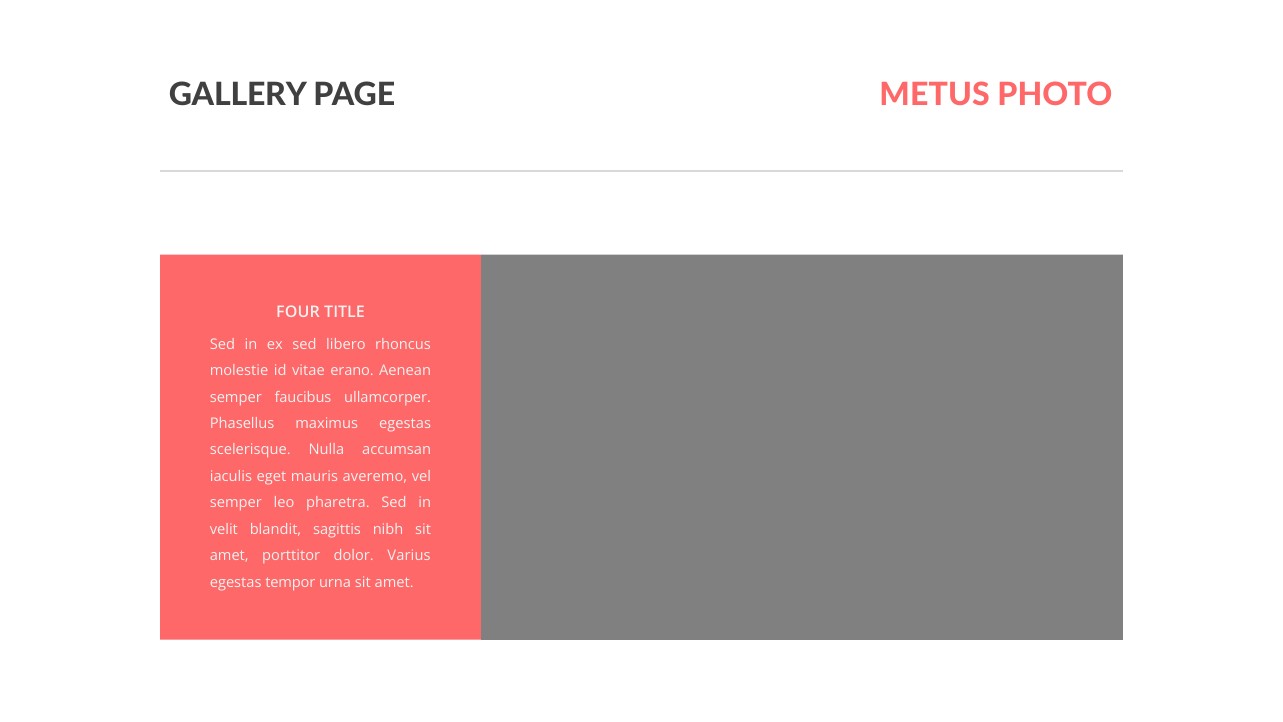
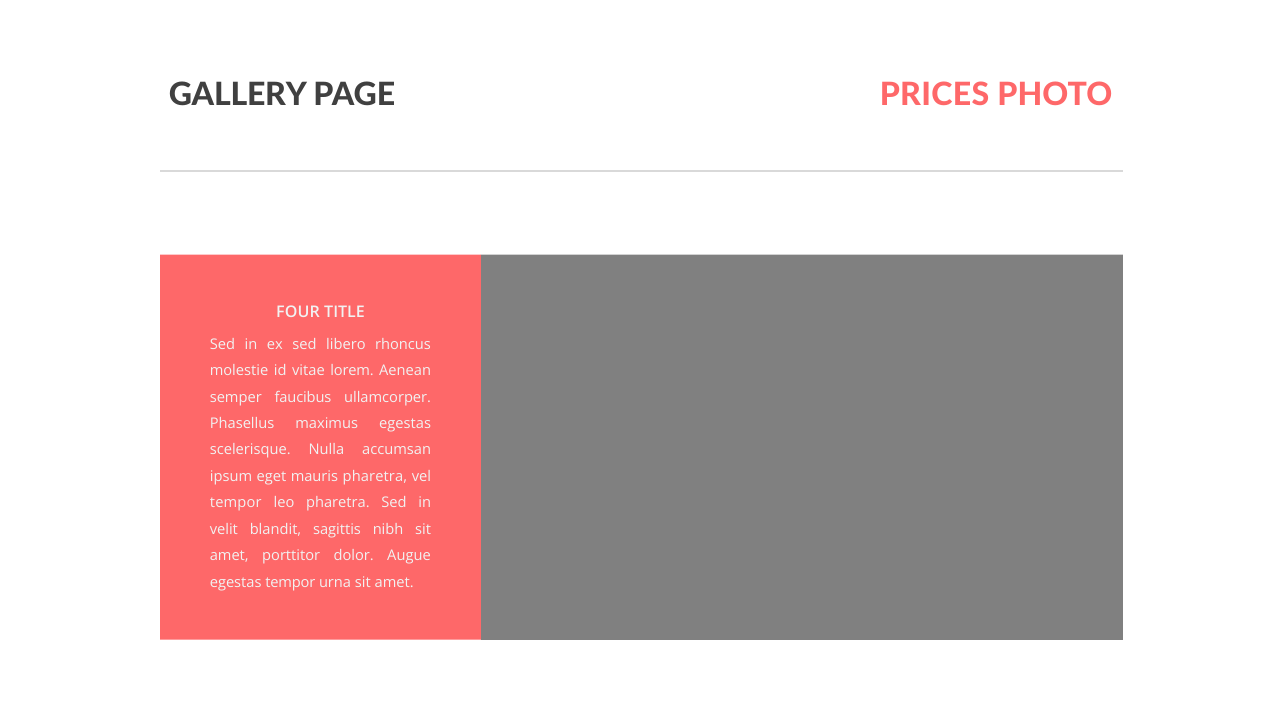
METUS: METUS -> PRICES
erano: erano -> lorem
iaculis: iaculis -> ipsum
mauris averemo: averemo -> pharetra
semper at (236, 503): semper -> tempor
Varius: Varius -> Augue
